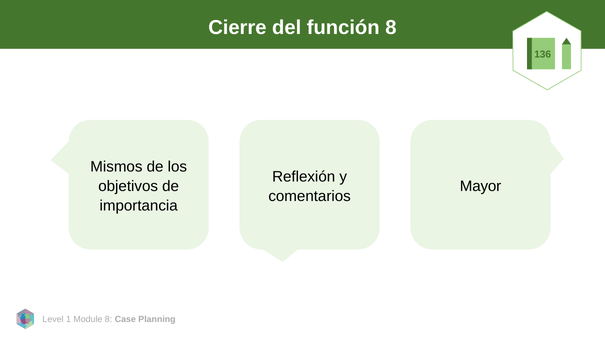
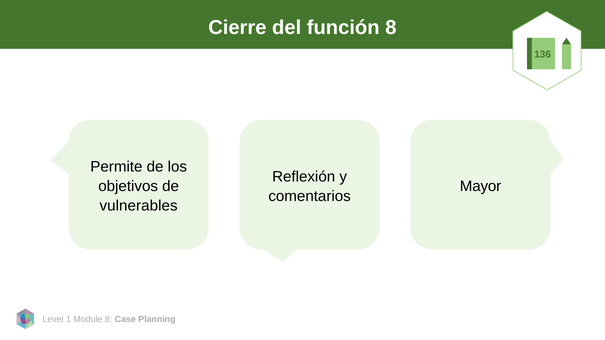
Mismos: Mismos -> Permite
importancia: importancia -> vulnerables
